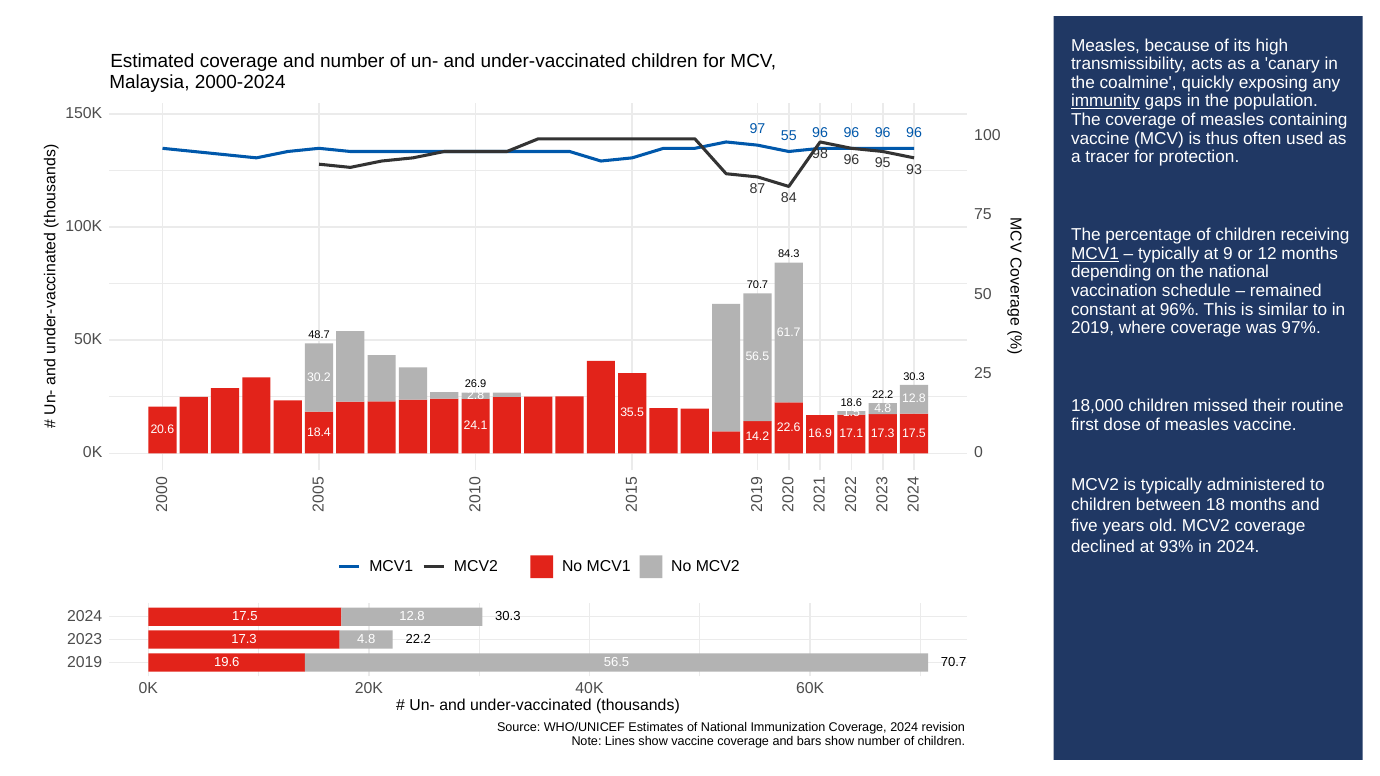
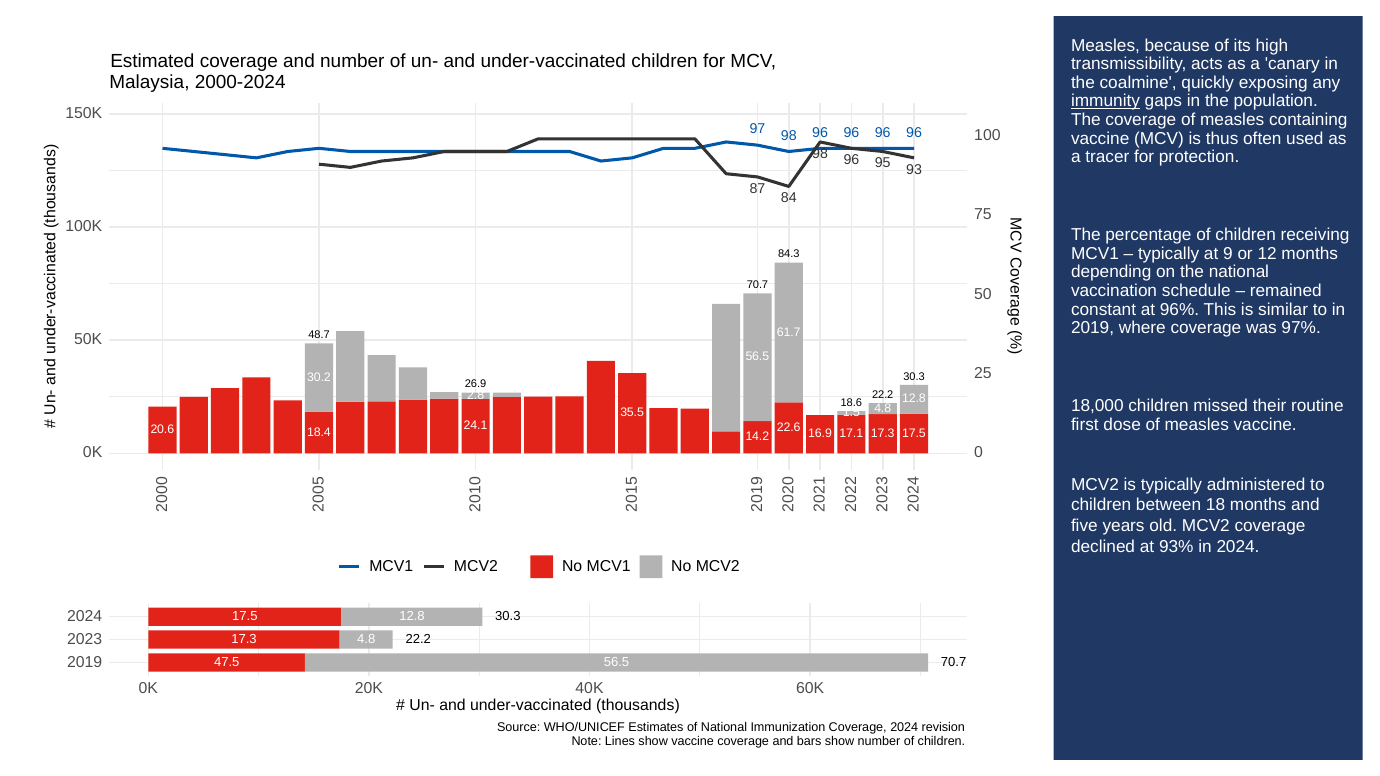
97 55: 55 -> 98
MCV1 at (1095, 254) underline: present -> none
19.6: 19.6 -> 47.5
